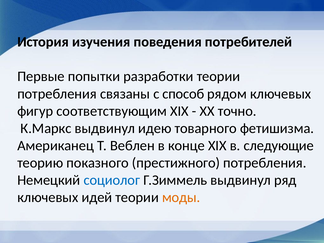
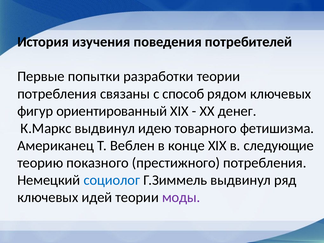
соответствующим: соответствующим -> ориентированный
точно: точно -> денег
моды colour: orange -> purple
